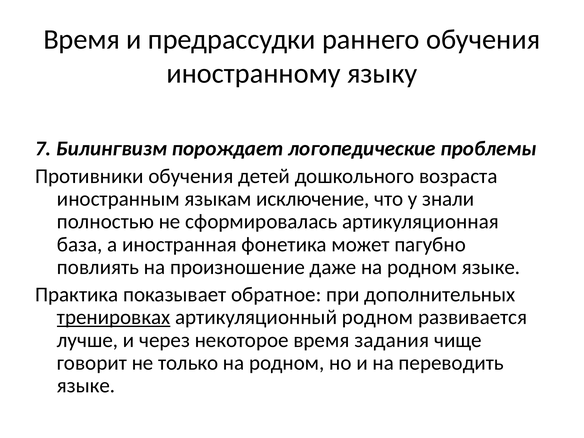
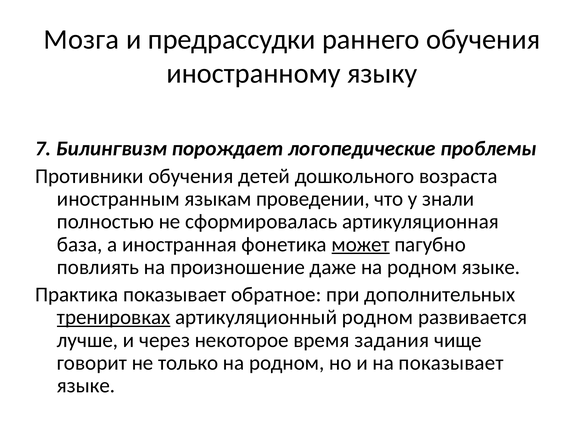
Время at (82, 39): Время -> Мозга
исключение: исключение -> проведении
может underline: none -> present
на переводить: переводить -> показывает
